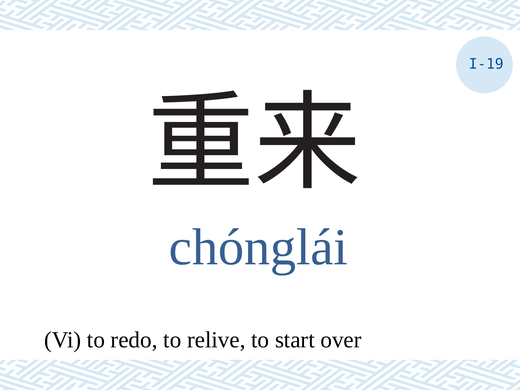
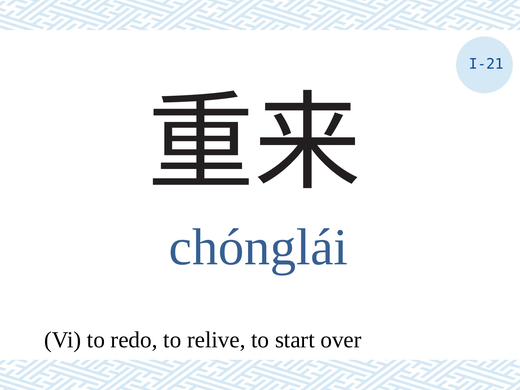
I-19: I-19 -> I-21
